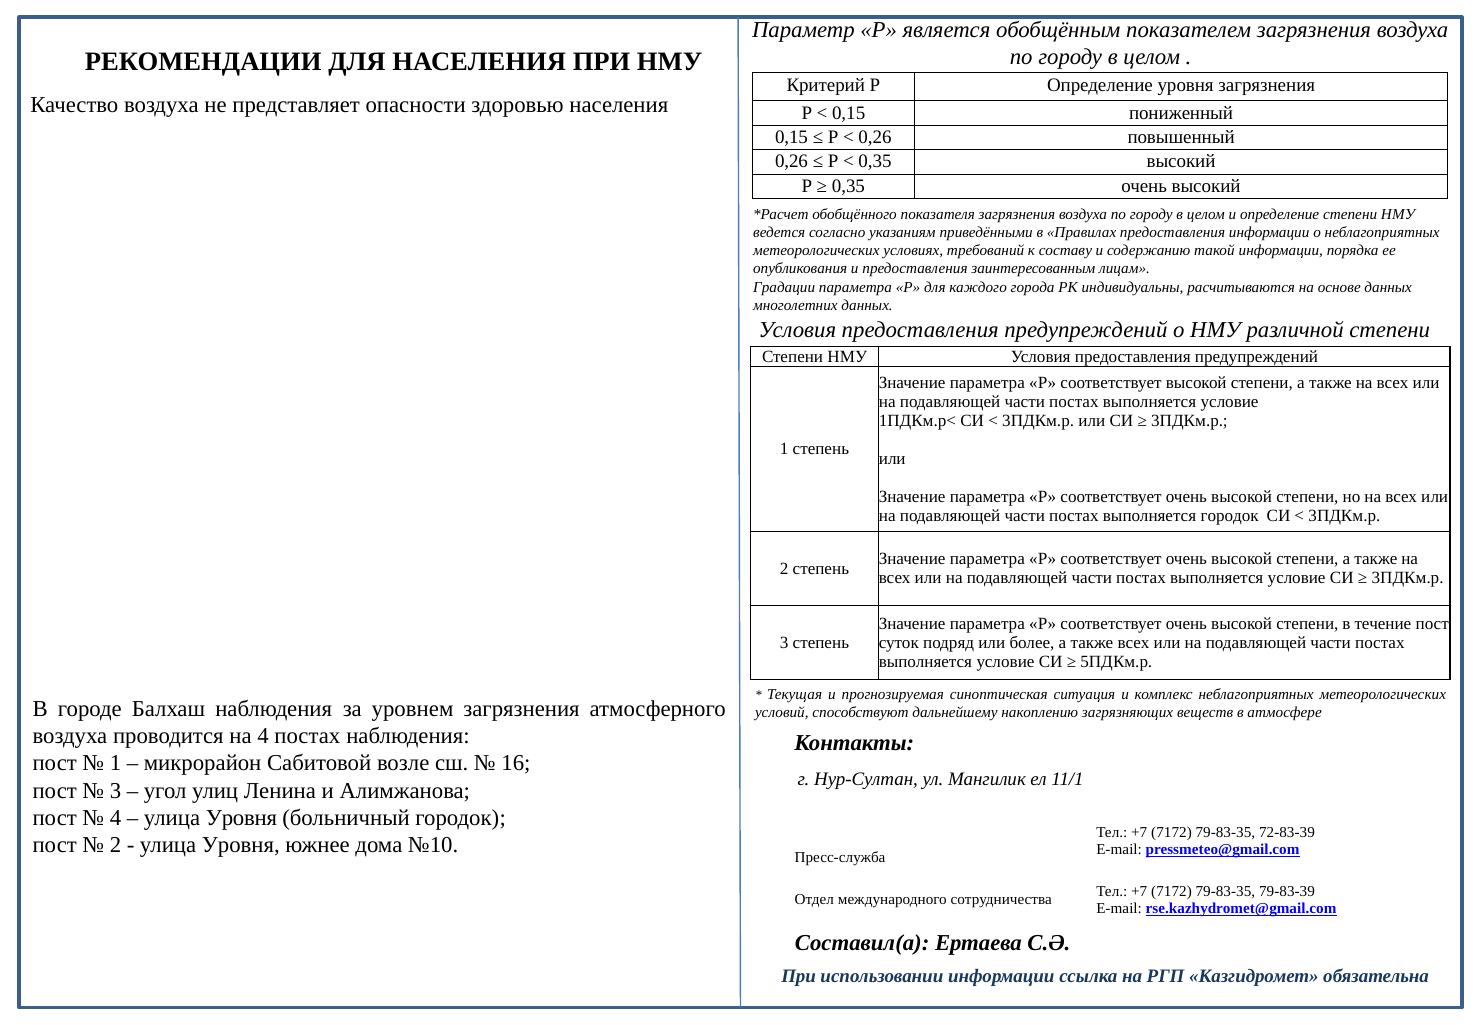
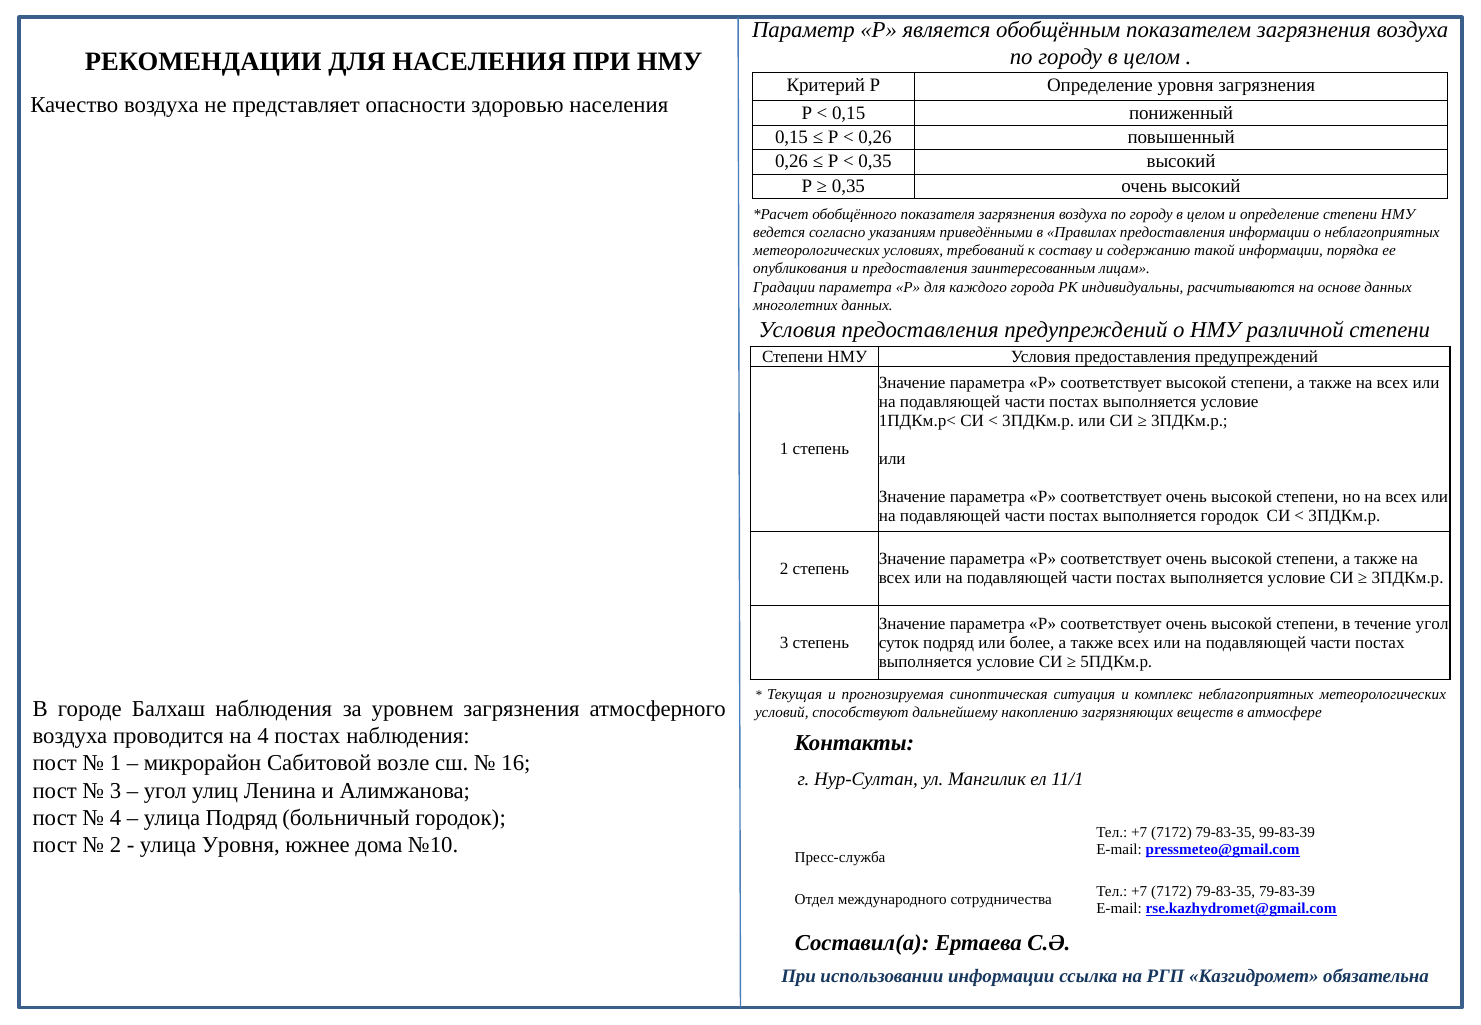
течение пост: пост -> угол
Уровня at (241, 818): Уровня -> Подряд
72-83-39: 72-83-39 -> 99-83-39
